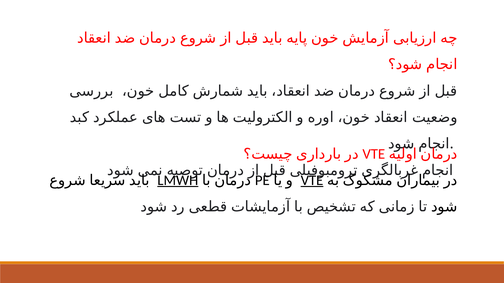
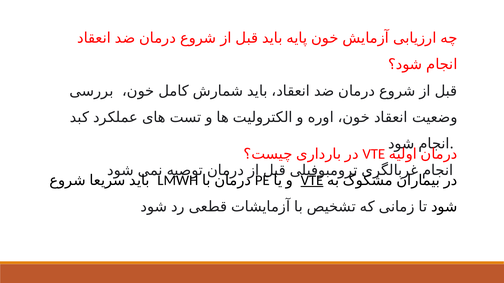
LMWH underline: present -> none
